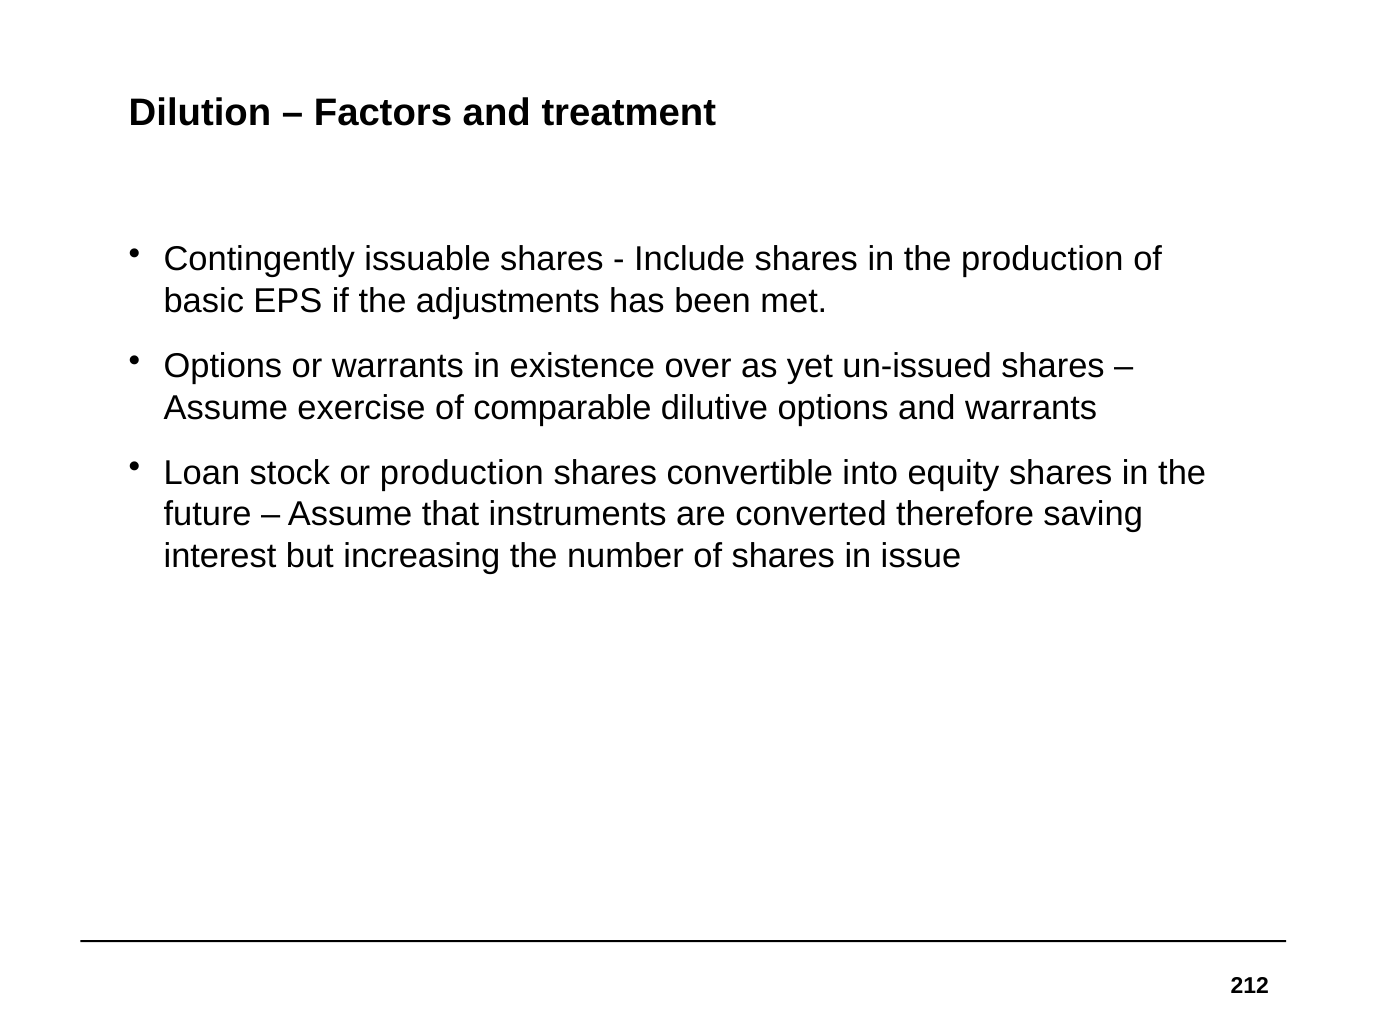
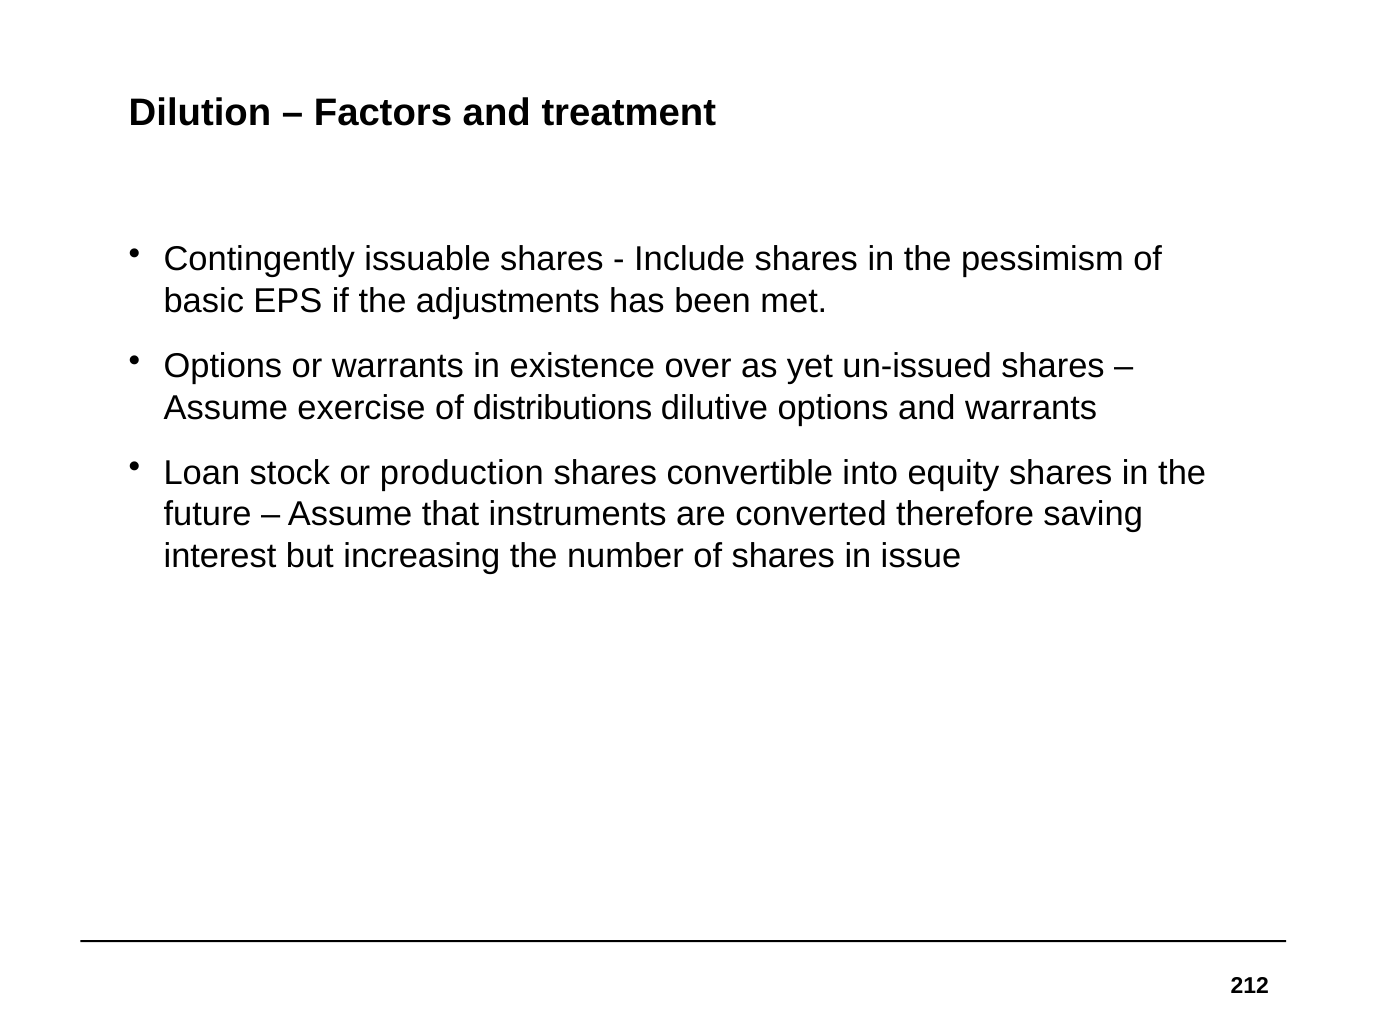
the production: production -> pessimism
comparable: comparable -> distributions
